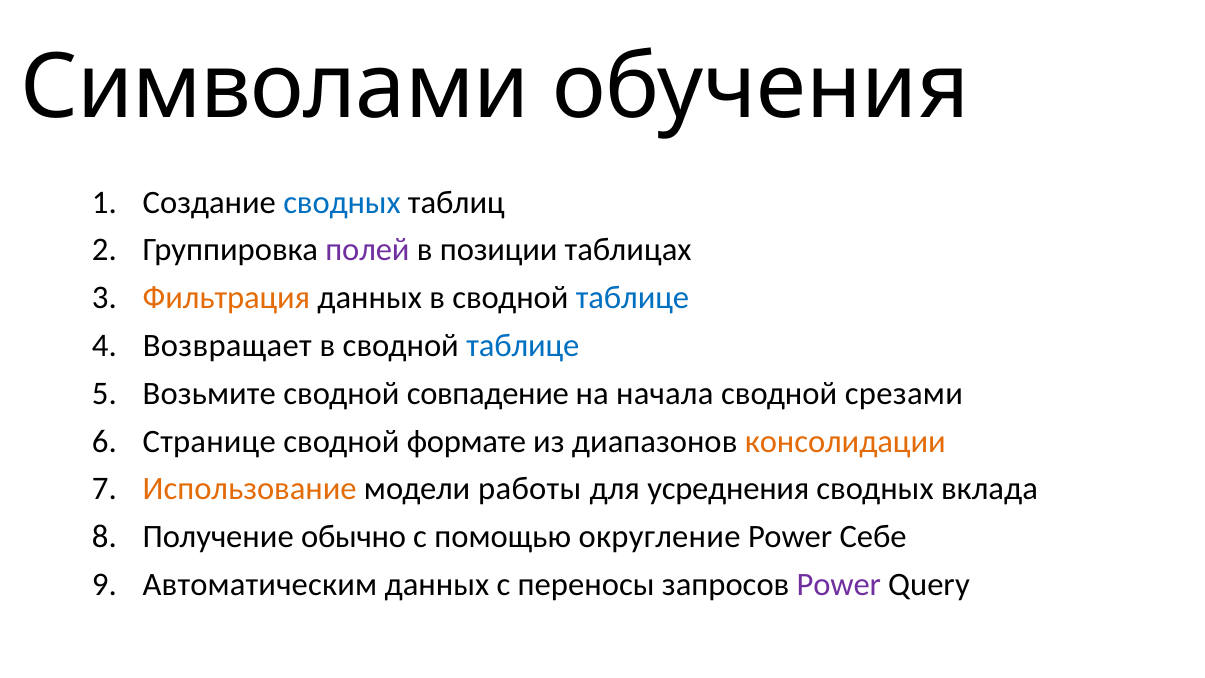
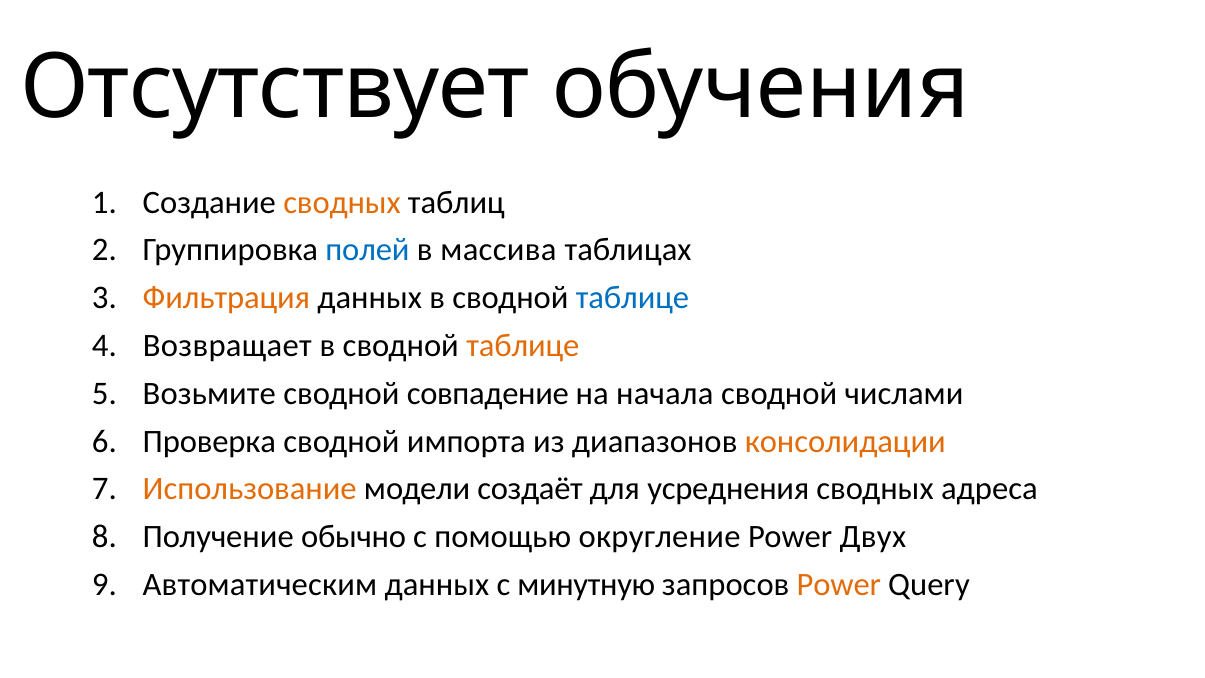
Символами: Символами -> Отсутствует
сводных at (342, 202) colour: blue -> orange
полей colour: purple -> blue
позиции: позиции -> массива
таблице at (523, 346) colour: blue -> orange
срезами: срезами -> числами
Странице: Странице -> Проверка
формате: формате -> импорта
работы: работы -> создаёт
вклада: вклада -> адреса
Себе: Себе -> Двух
переносы: переносы -> минутную
Power at (839, 585) colour: purple -> orange
